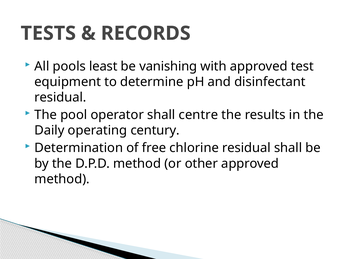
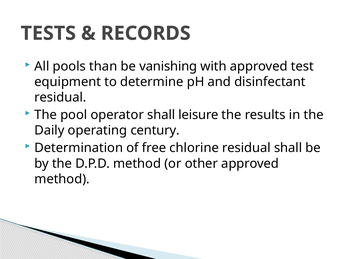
least: least -> than
centre: centre -> leisure
